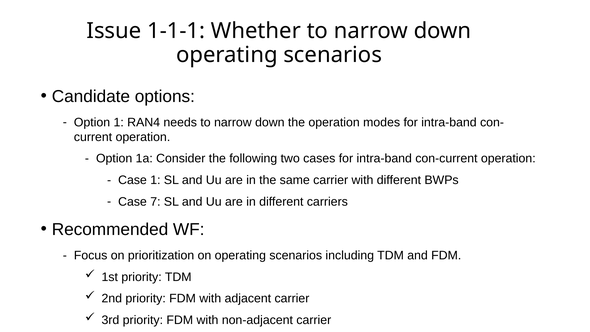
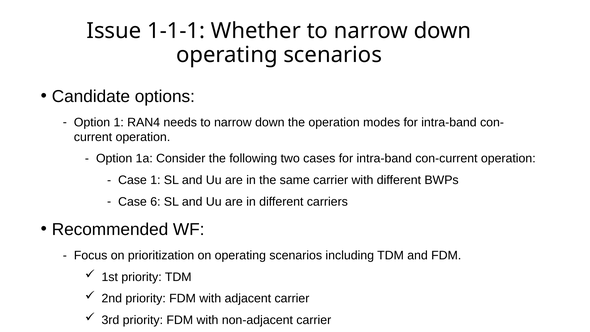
7: 7 -> 6
